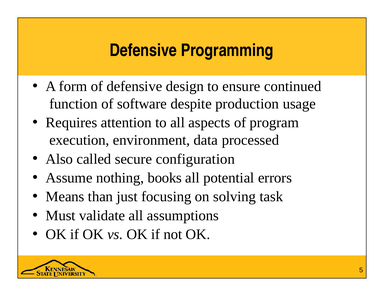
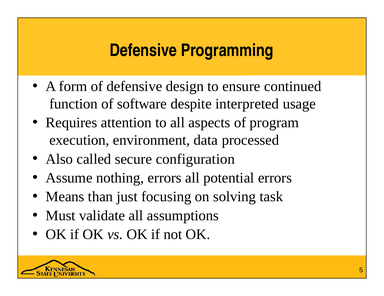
production: production -> interpreted
nothing books: books -> errors
